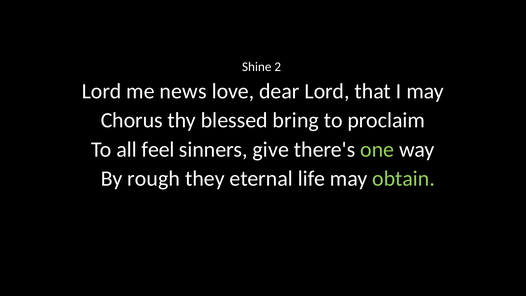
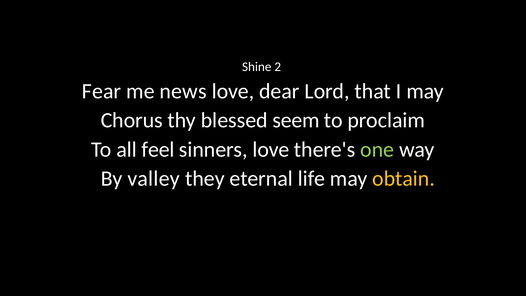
Lord at (102, 91): Lord -> Fear
bring: bring -> seem
sinners give: give -> love
rough: rough -> valley
obtain colour: light green -> yellow
